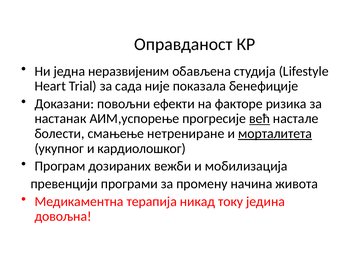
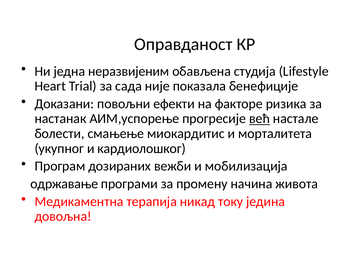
нетрениране: нетрениране -> миокардитис
морталитета underline: present -> none
превенцији: превенцији -> одржавање
